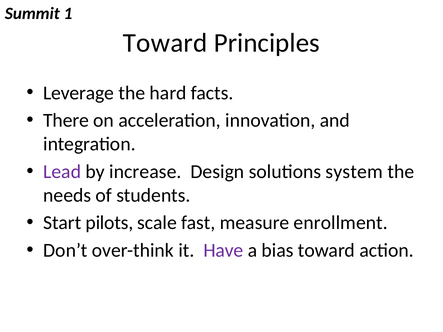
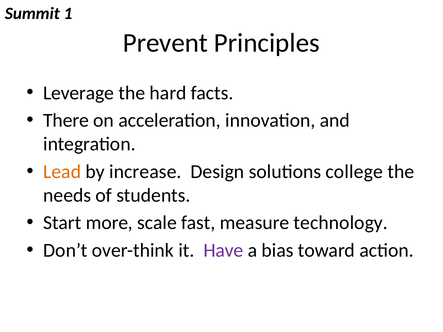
Toward at (165, 43): Toward -> Prevent
Lead colour: purple -> orange
system: system -> college
pilots: pilots -> more
enrollment: enrollment -> technology
